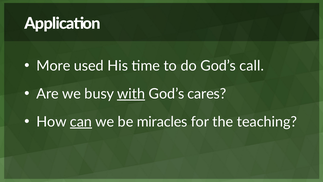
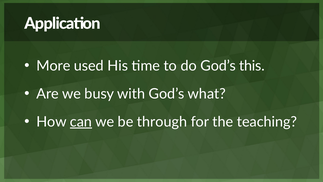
call: call -> this
with underline: present -> none
cares: cares -> what
miracles: miracles -> through
